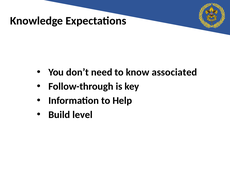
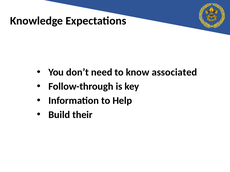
level: level -> their
